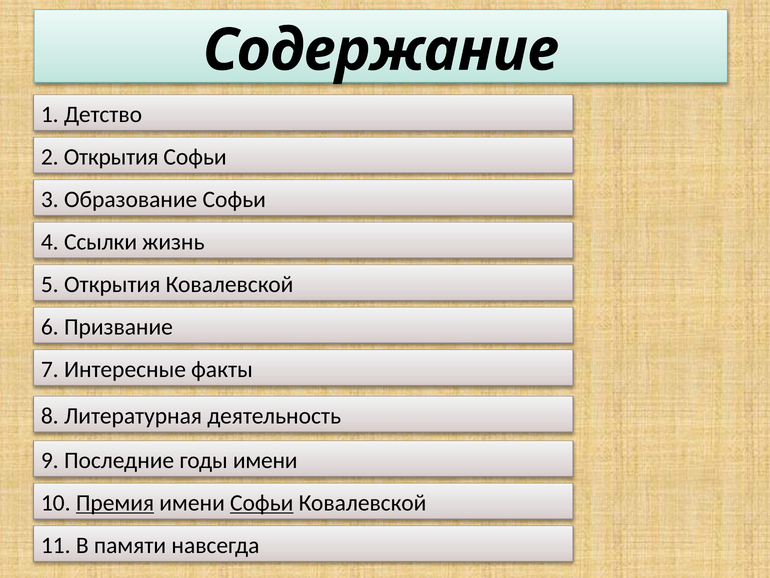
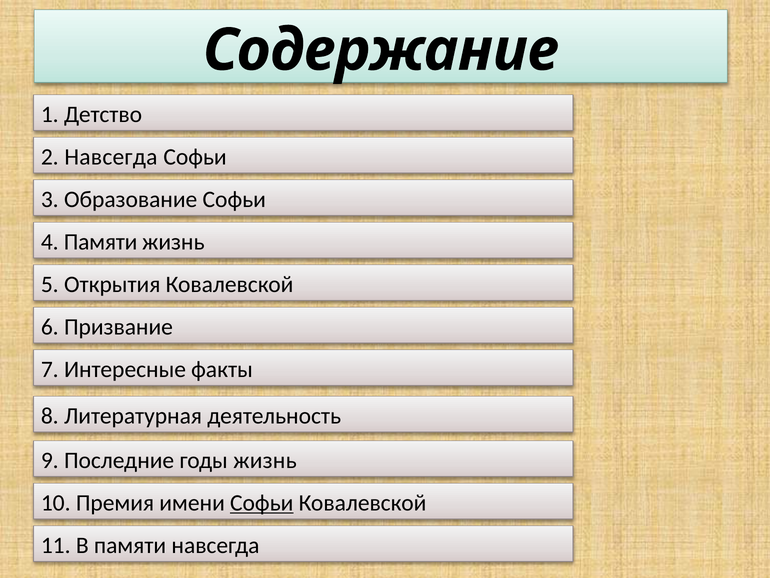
2 Открытия: Открытия -> Навсегда
4 Ссылки: Ссылки -> Памяти
годы имени: имени -> жизнь
Премия underline: present -> none
